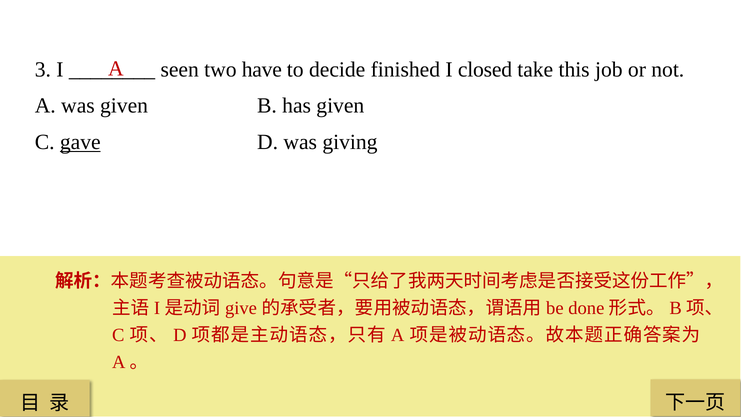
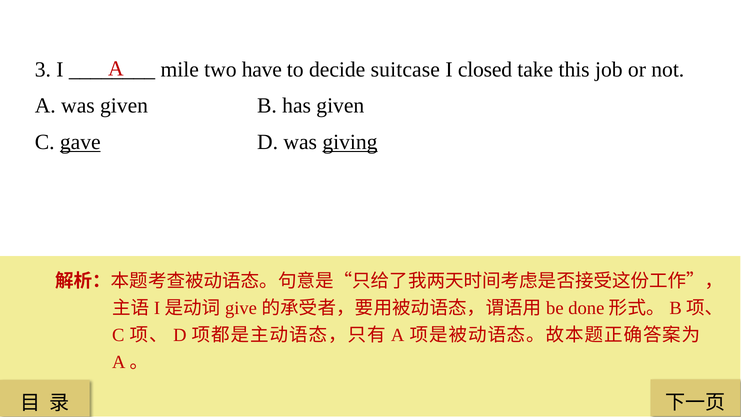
seen: seen -> mile
finished: finished -> suitcase
giving underline: none -> present
